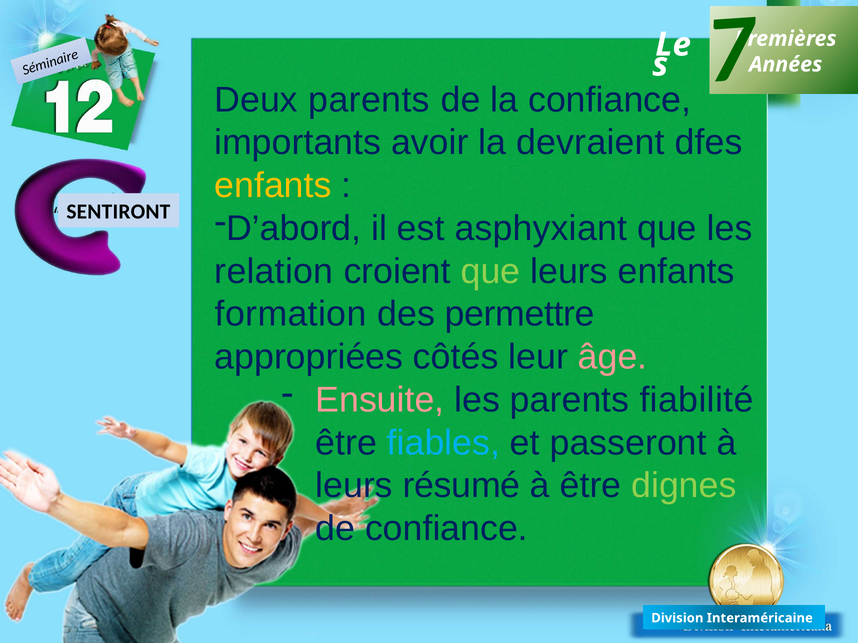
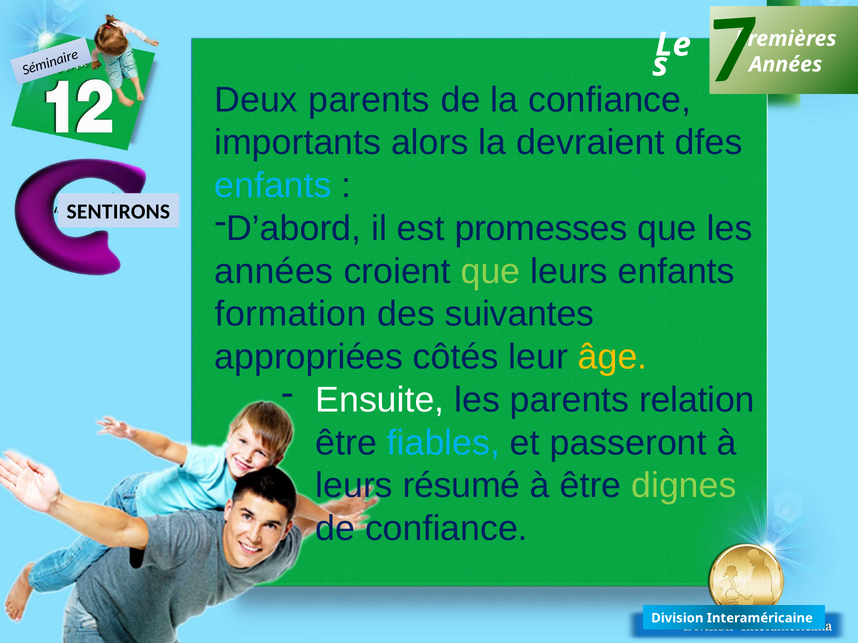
avoir: avoir -> alors
enfants at (273, 186) colour: yellow -> light blue
SENTIRONT: SENTIRONT -> SENTIRONS
asphyxiant: asphyxiant -> promesses
relation at (274, 271): relation -> années
permettre: permettre -> suivantes
âge colour: pink -> yellow
Ensuite colour: pink -> white
fiabilité: fiabilité -> relation
